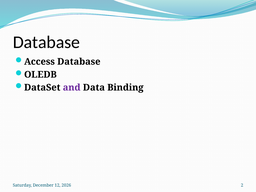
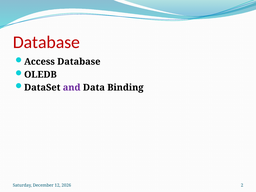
Database at (46, 42) colour: black -> red
